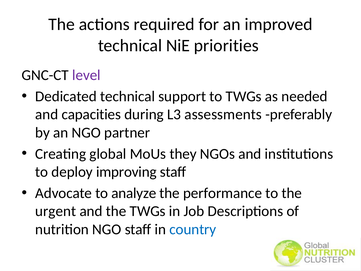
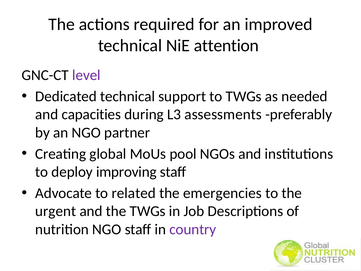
priorities: priorities -> attention
they: they -> pool
analyze: analyze -> related
performance: performance -> emergencies
country colour: blue -> purple
